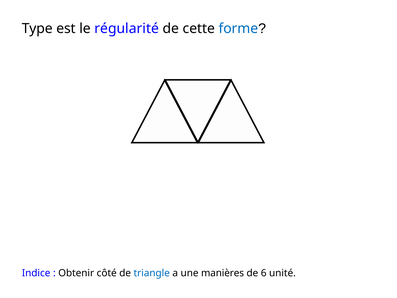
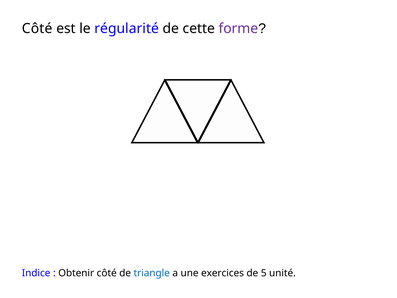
Type at (37, 28): Type -> Côté
forme colour: blue -> purple
manières: manières -> exercices
6: 6 -> 5
